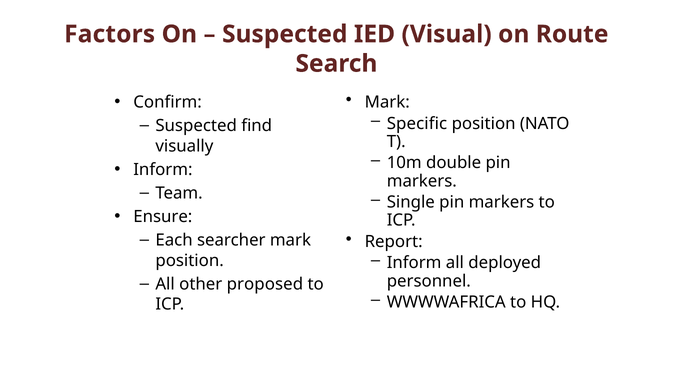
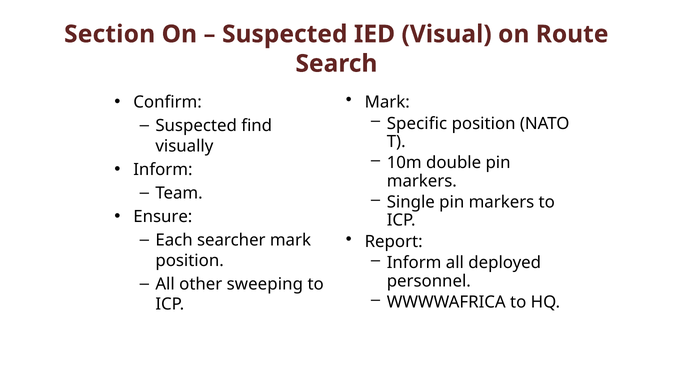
Factors: Factors -> Section
proposed: proposed -> sweeping
